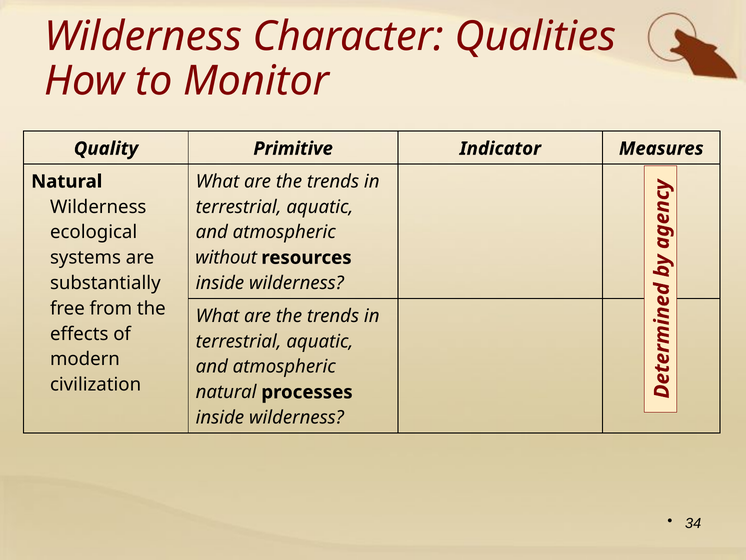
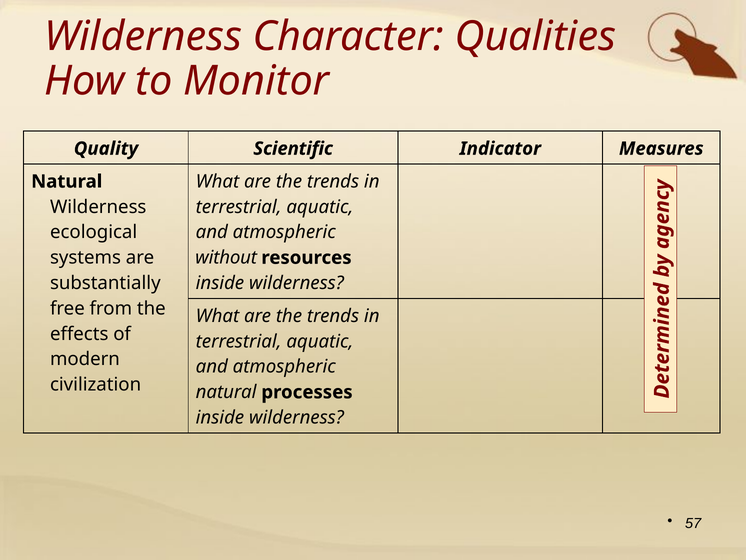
Primitive: Primitive -> Scientific
34: 34 -> 57
